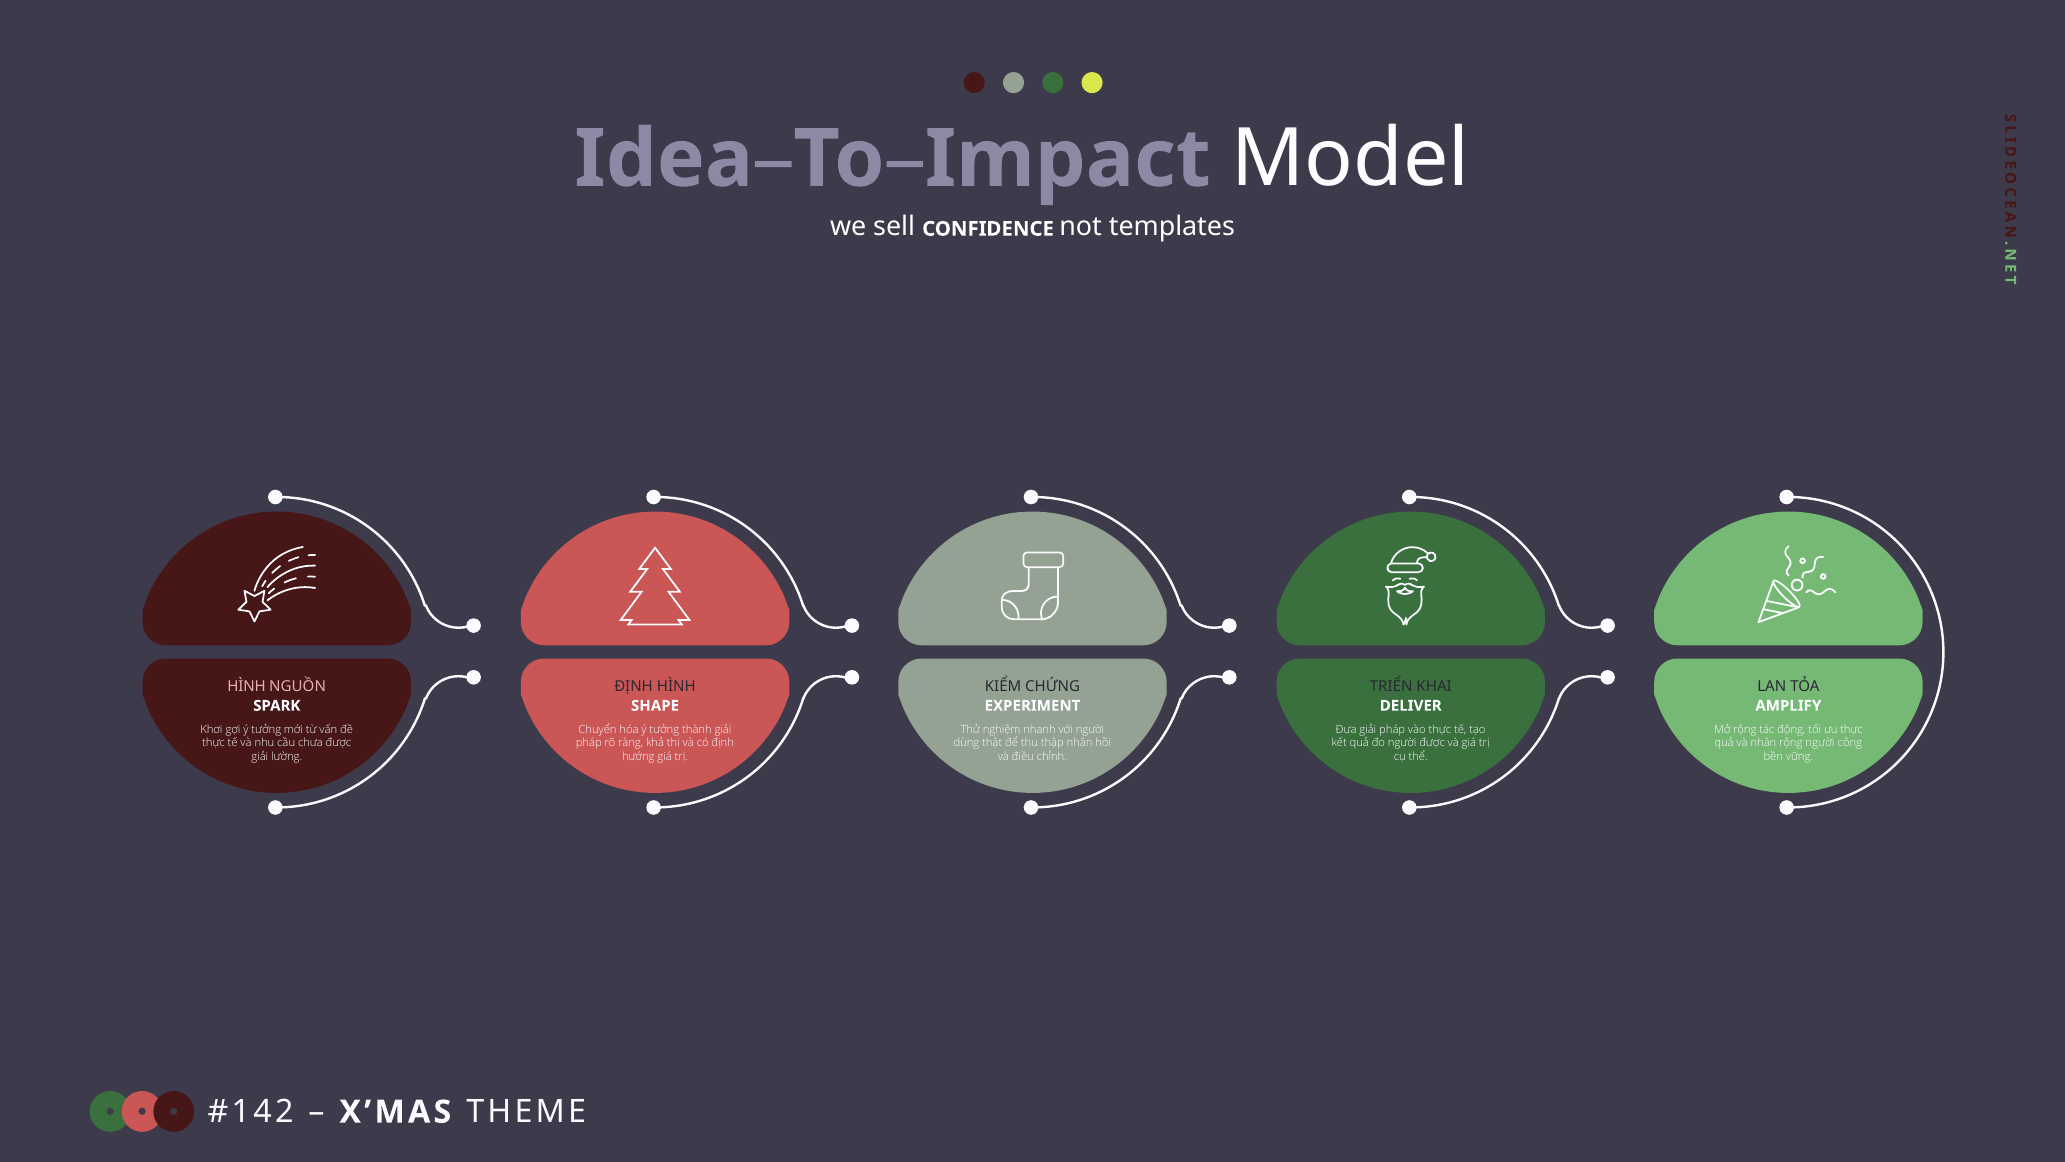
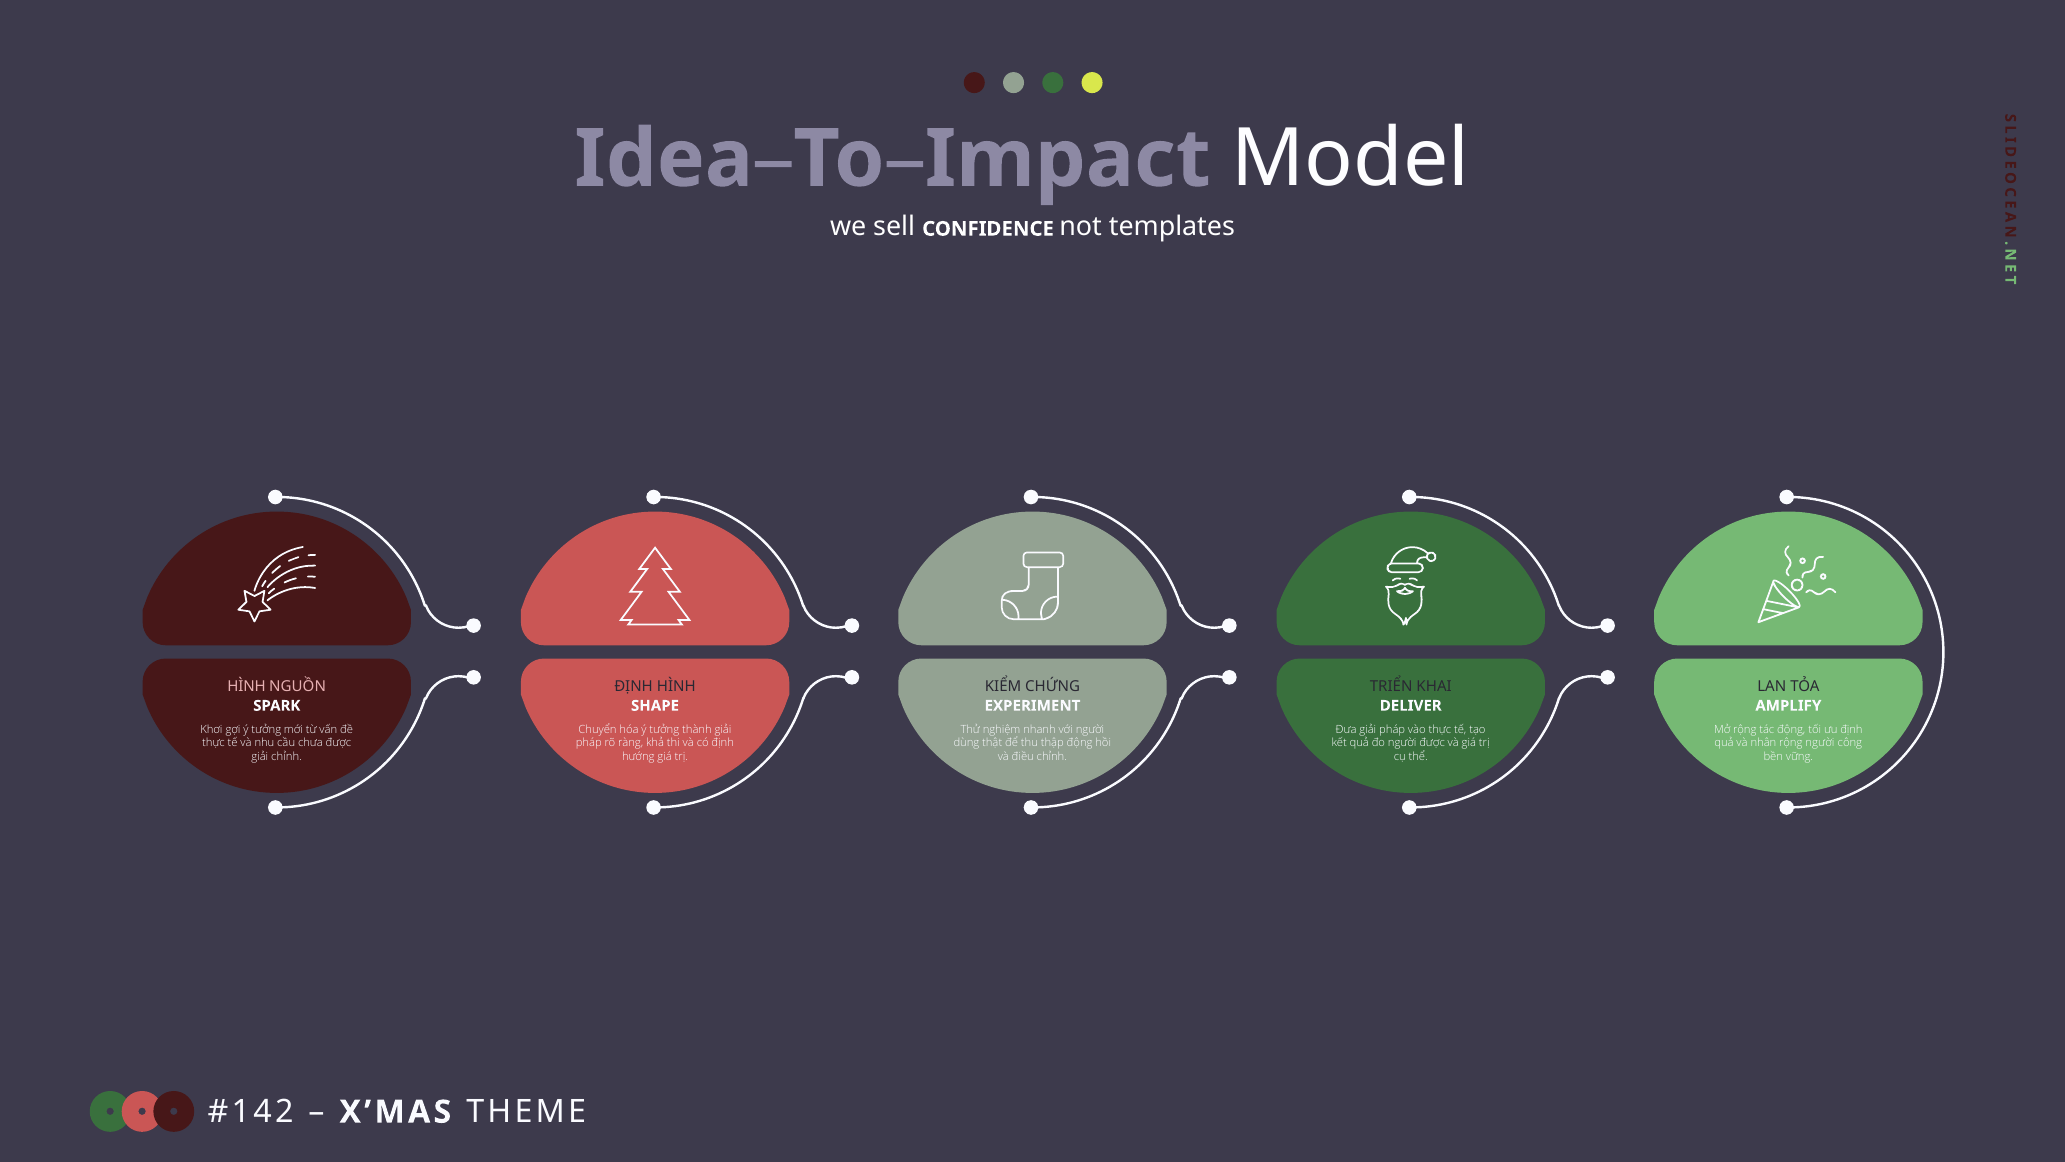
ưu thực: thực -> định
thập nhân: nhân -> động
giải lường: lường -> chỉnh
